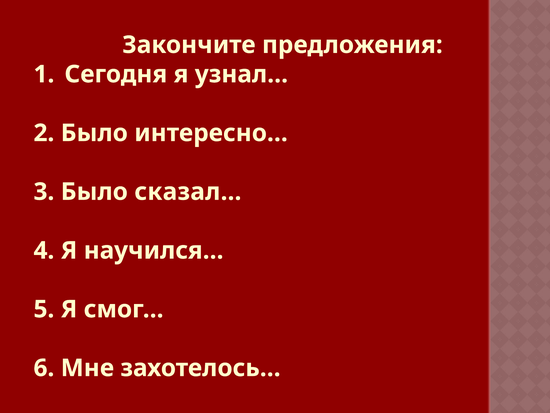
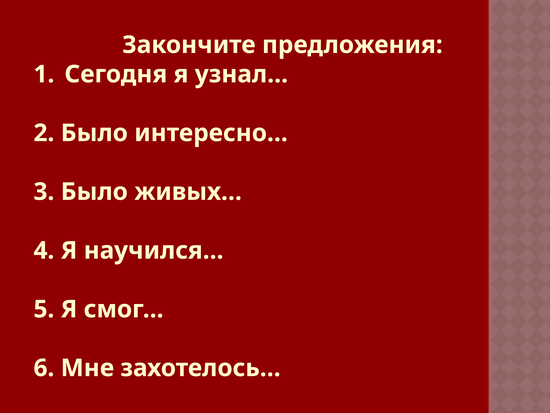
сказал…: сказал… -> живых…
